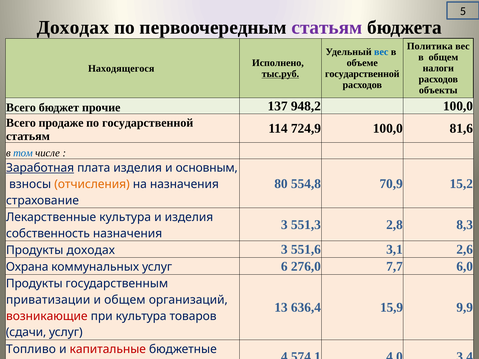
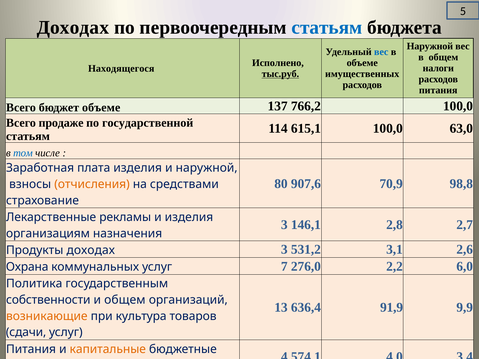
статьям at (327, 27) colour: purple -> blue
Политика at (430, 46): Политика -> Наружной
государственной at (362, 74): государственной -> имущественных
объекты at (438, 90): объекты -> питания
бюджет прочие: прочие -> объеме
948,2: 948,2 -> 766,2
724,9: 724,9 -> 615,1
81,6: 81,6 -> 63,0
Заработная underline: present -> none
и основным: основным -> наружной
554,8: 554,8 -> 907,6
15,2: 15,2 -> 98,8
на назначения: назначения -> средствами
Лекарственные культура: культура -> рекламы
551,3: 551,3 -> 146,1
8,3: 8,3 -> 2,7
собственность: собственность -> организациям
551,6: 551,6 -> 531,2
6: 6 -> 7
7,7: 7,7 -> 2,2
Продукты at (34, 284): Продукты -> Политика
приватизации: приватизации -> собственности
15,9: 15,9 -> 91,9
возникающие colour: red -> orange
Топливо at (31, 349): Топливо -> Питания
капитальные colour: red -> orange
